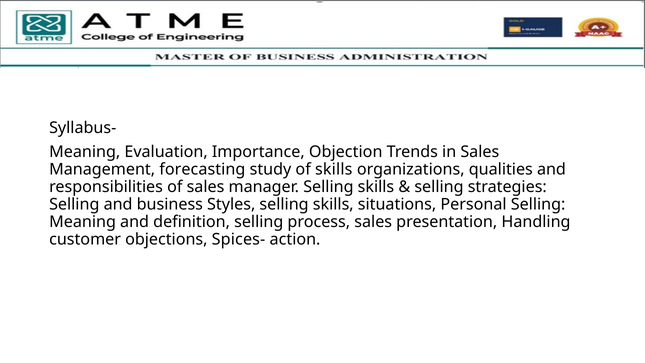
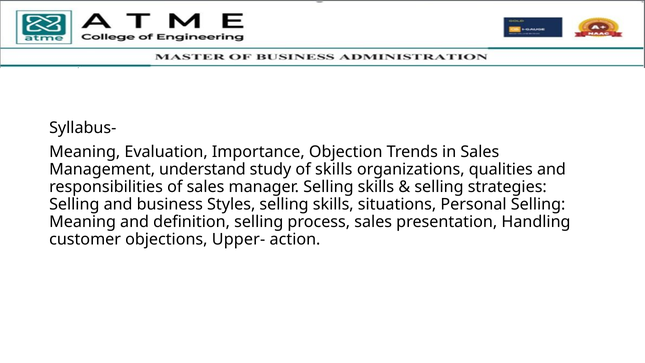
forecasting: forecasting -> understand
Spices-: Spices- -> Upper-
